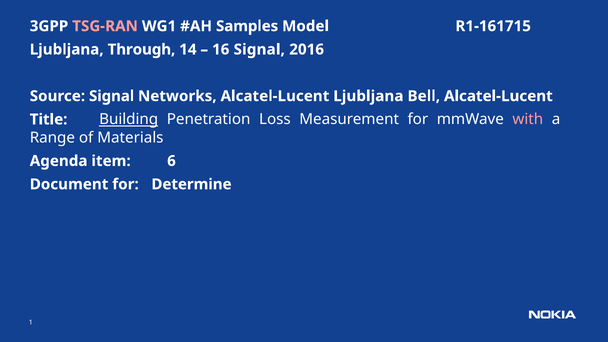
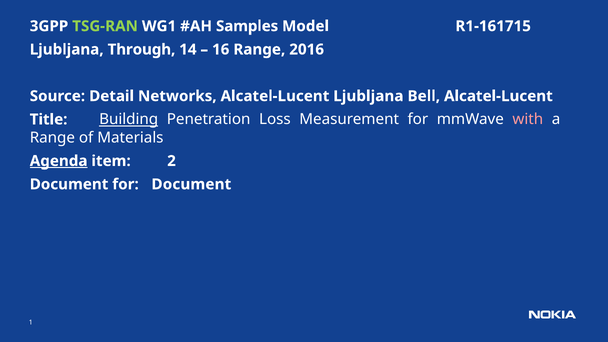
TSG-RAN colour: pink -> light green
16 Signal: Signal -> Range
Source Signal: Signal -> Detail
Agenda underline: none -> present
6: 6 -> 2
for Determine: Determine -> Document
